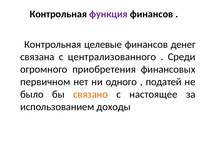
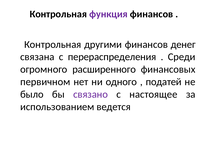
целевые: целевые -> другими
централизованного: централизованного -> перераспределения
приобретения: приобретения -> расширенного
связано colour: orange -> purple
доходы: доходы -> ведется
